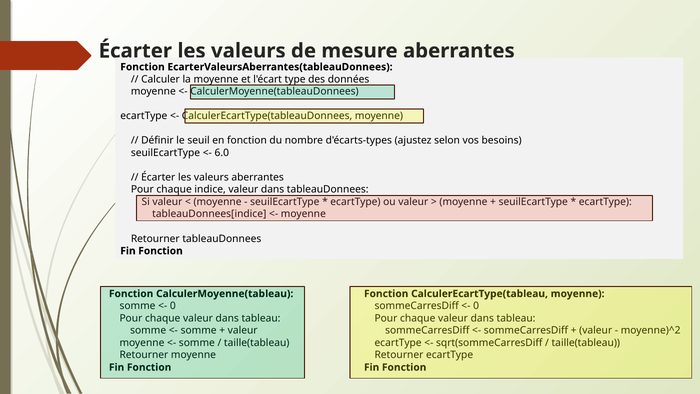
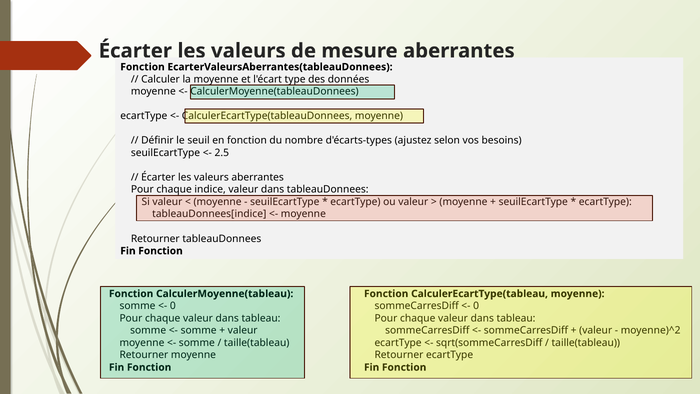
6.0: 6.0 -> 2.5
